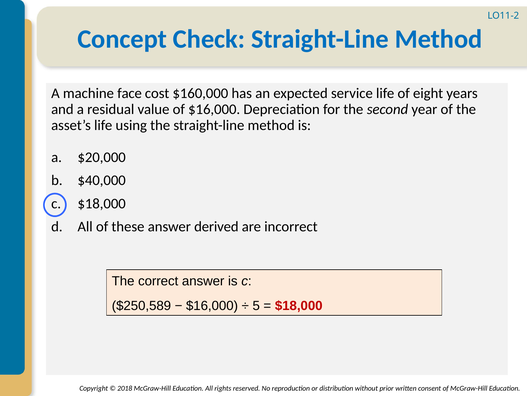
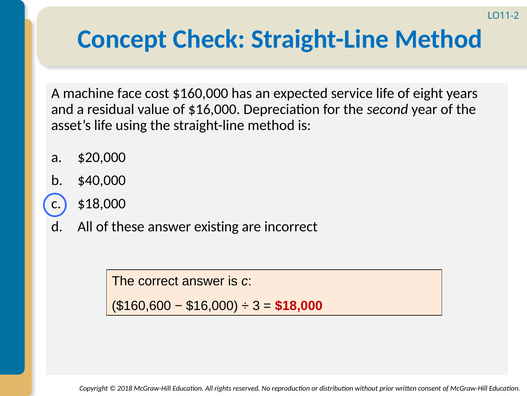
derived: derived -> existing
$250,589: $250,589 -> $160,600
5: 5 -> 3
